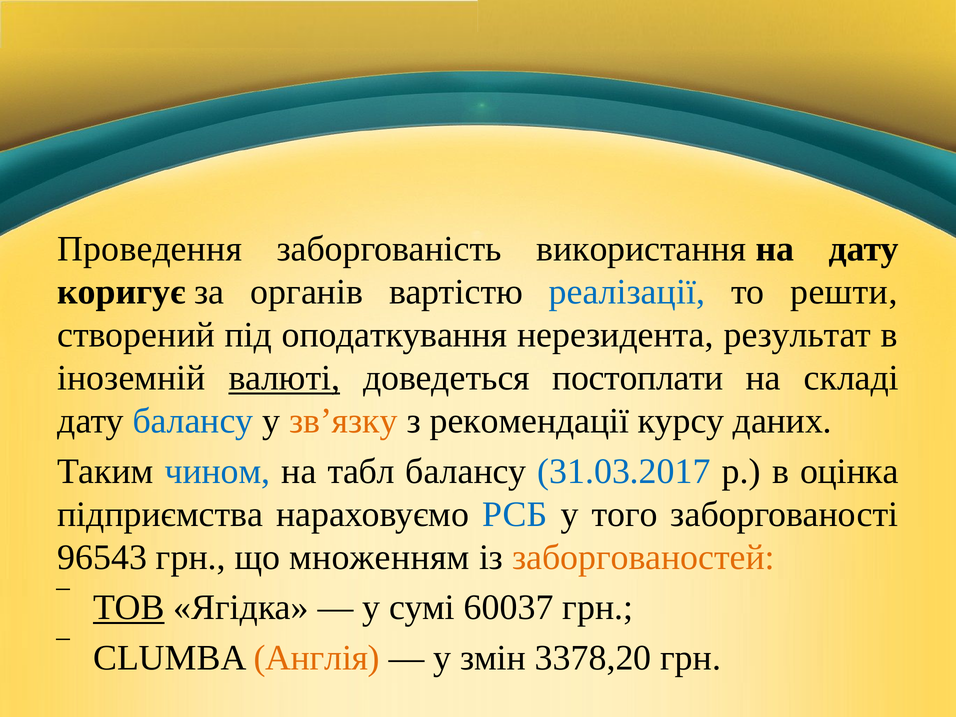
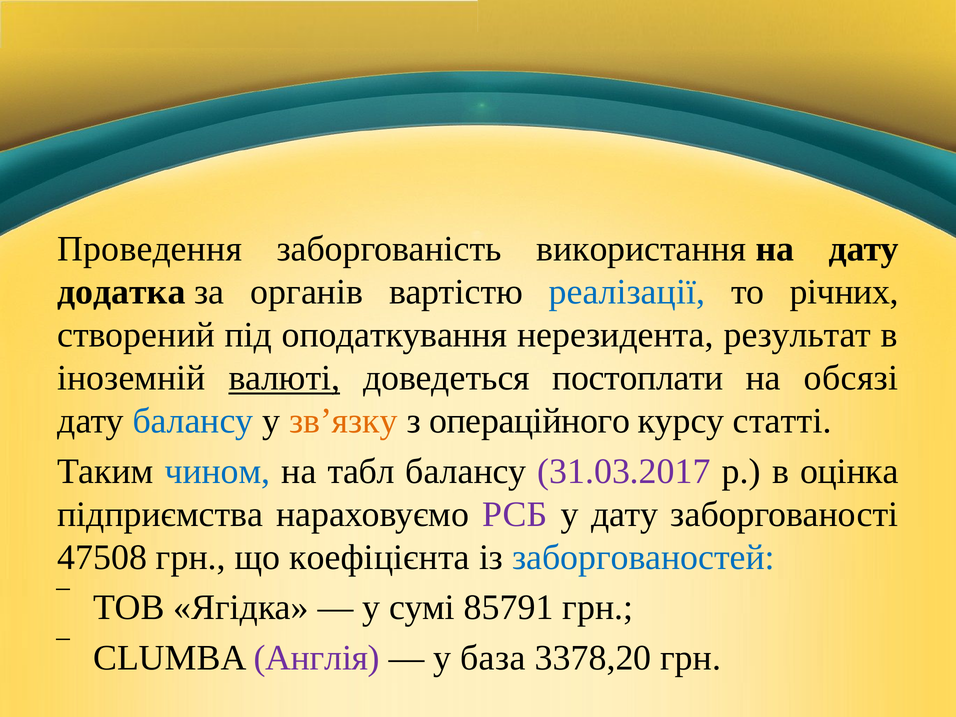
коригує: коригує -> додатка
решти: решти -> річних
складі: складі -> обсязі
рекомендації: рекомендації -> операційного
даних: даних -> статті
31.03.2017 colour: blue -> purple
РСБ colour: blue -> purple
у того: того -> дату
96543: 96543 -> 47508
множенням: множенням -> коефіцієнта
заборгованостей colour: orange -> blue
ТОВ underline: present -> none
60037: 60037 -> 85791
Англія colour: orange -> purple
змін: змін -> база
